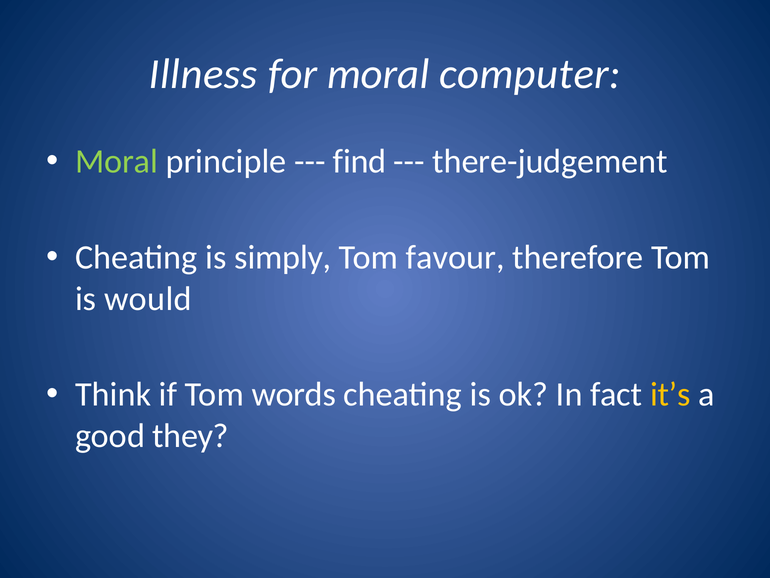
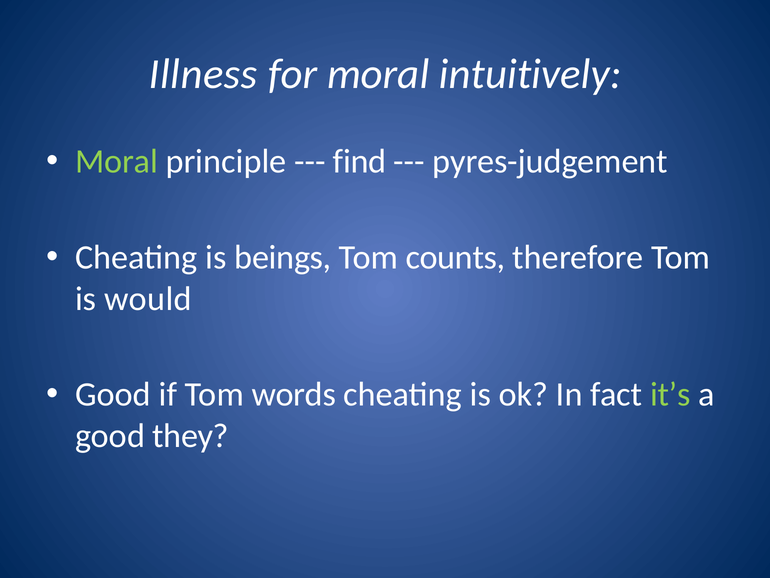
computer: computer -> intuitively
there-judgement: there-judgement -> pyres-judgement
simply: simply -> beings
favour: favour -> counts
Think at (113, 394): Think -> Good
it’s colour: yellow -> light green
